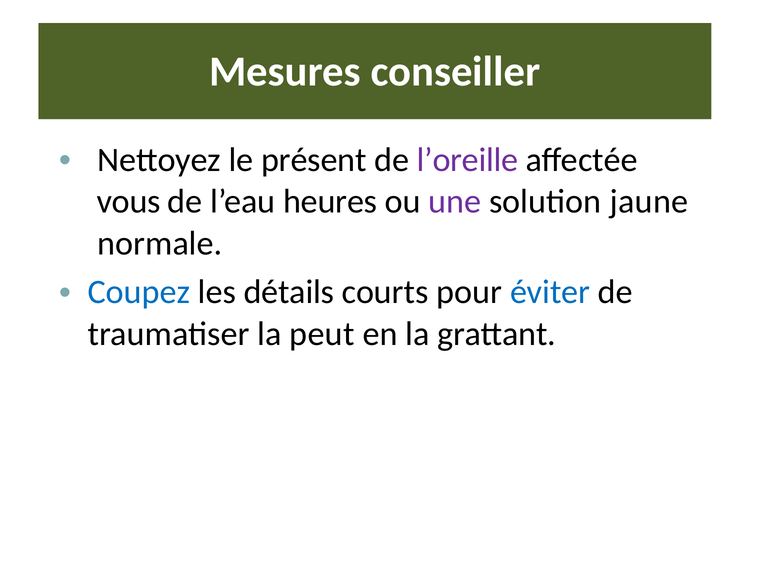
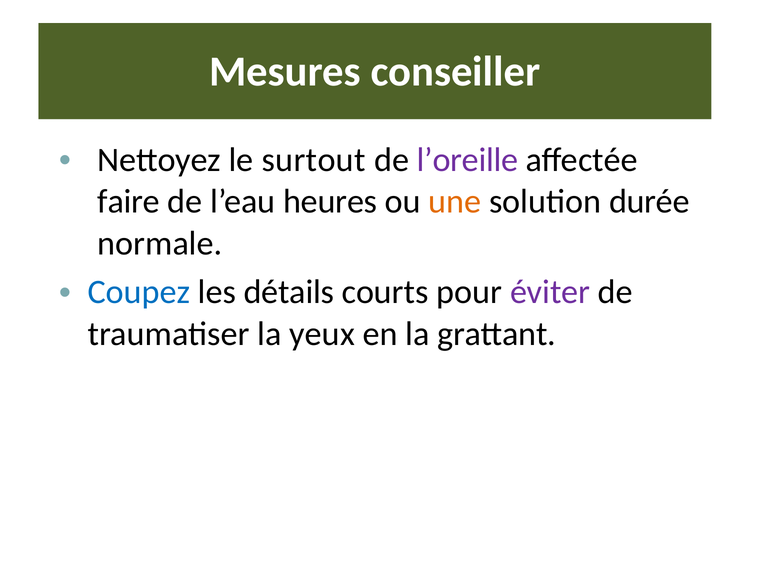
présent: présent -> surtout
vous: vous -> faire
une colour: purple -> orange
jaune: jaune -> durée
éviter colour: blue -> purple
peut: peut -> yeux
